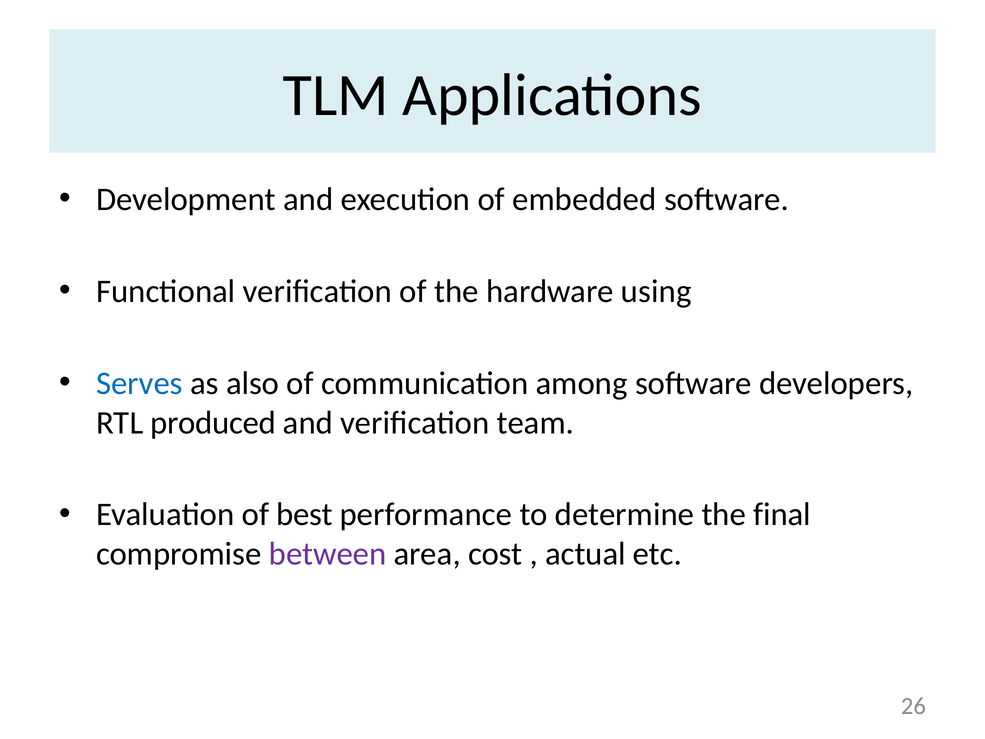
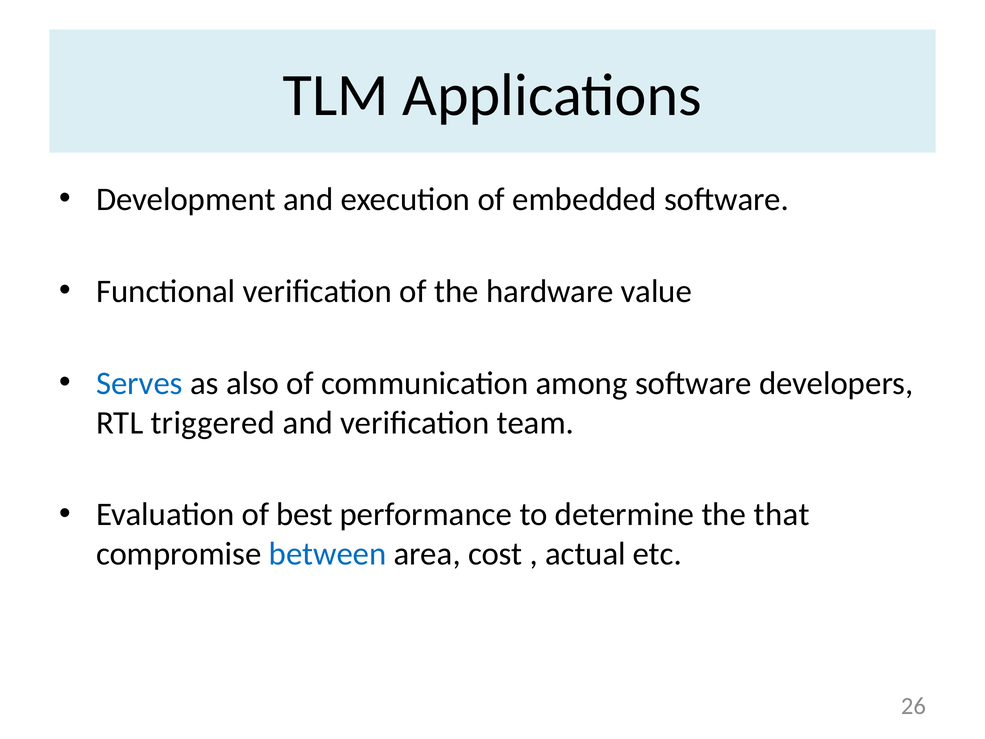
using: using -> value
produced: produced -> triggered
final: final -> that
between colour: purple -> blue
